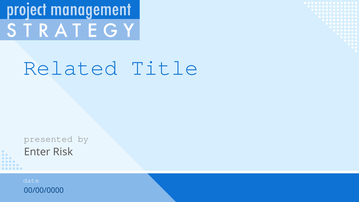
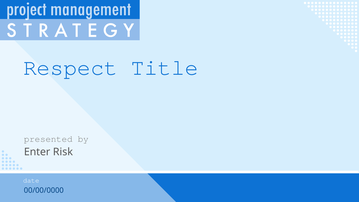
Related: Related -> Respect
